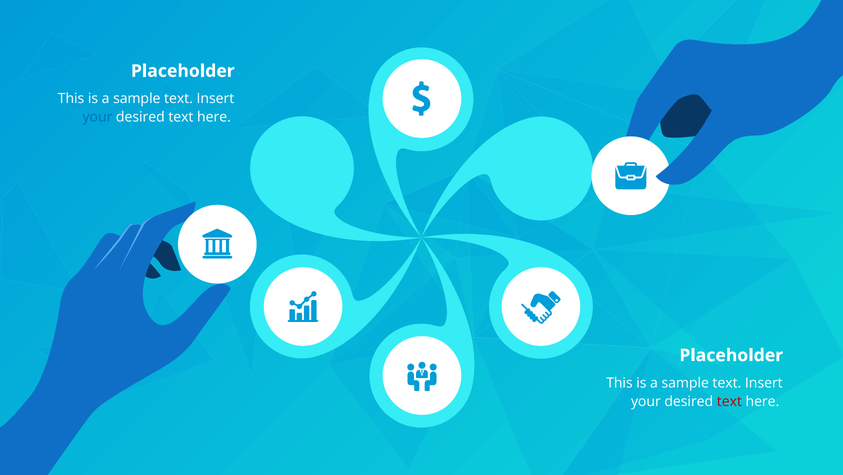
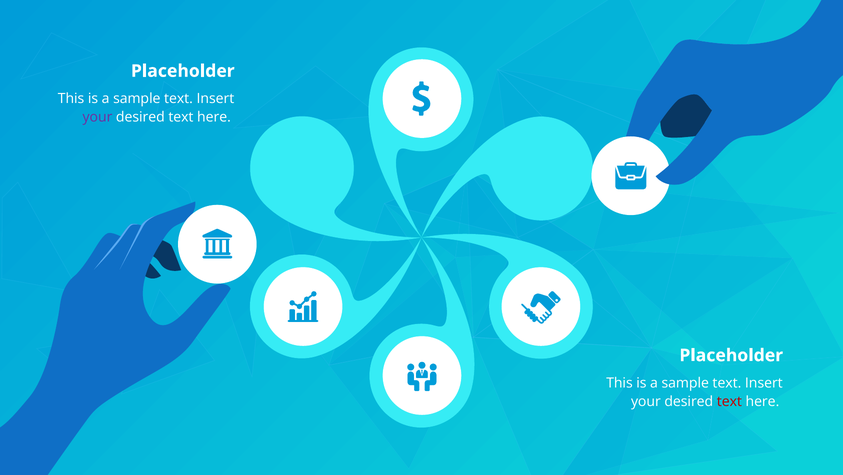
your at (97, 117) colour: blue -> purple
